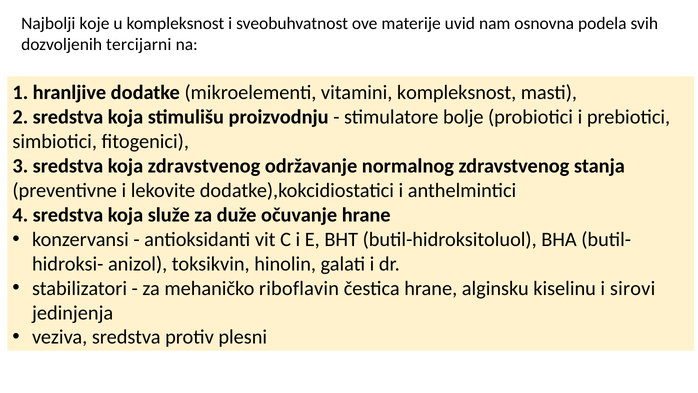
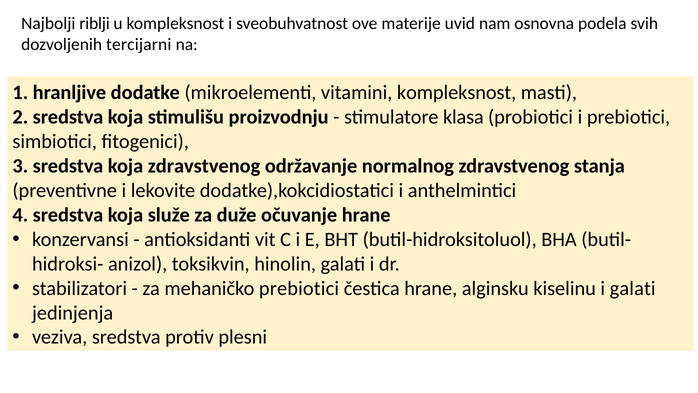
koje: koje -> riblji
bolje: bolje -> klasa
mehaničko riboflavin: riboflavin -> prebiotici
i sirovi: sirovi -> galati
